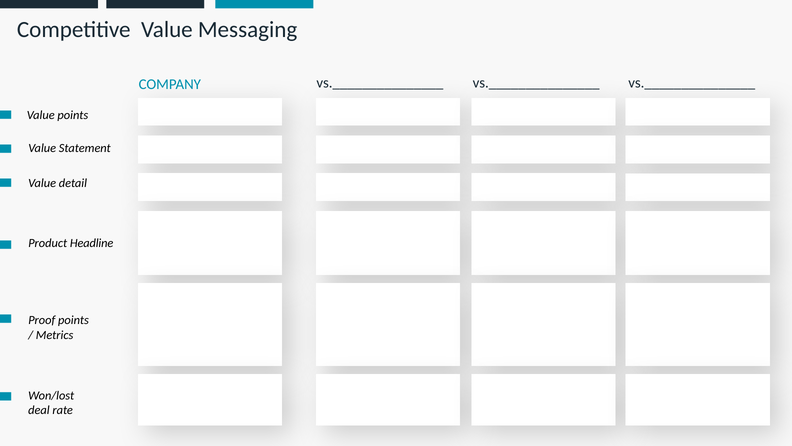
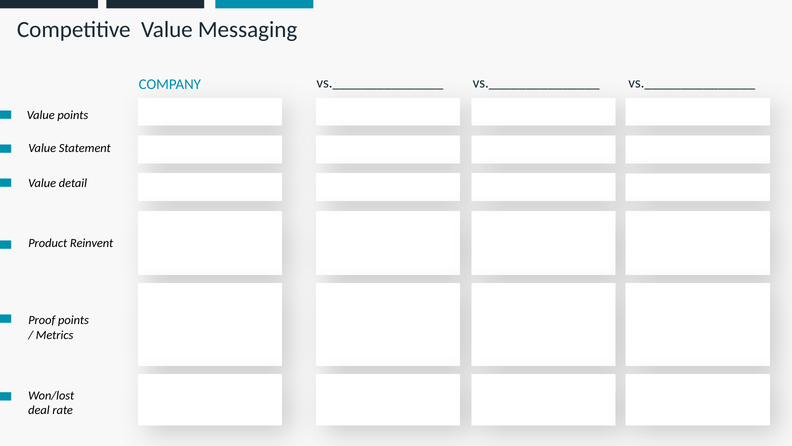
Headline: Headline -> Reinvent
